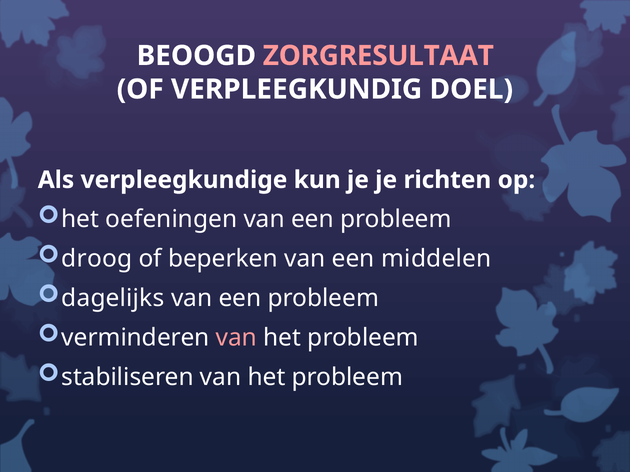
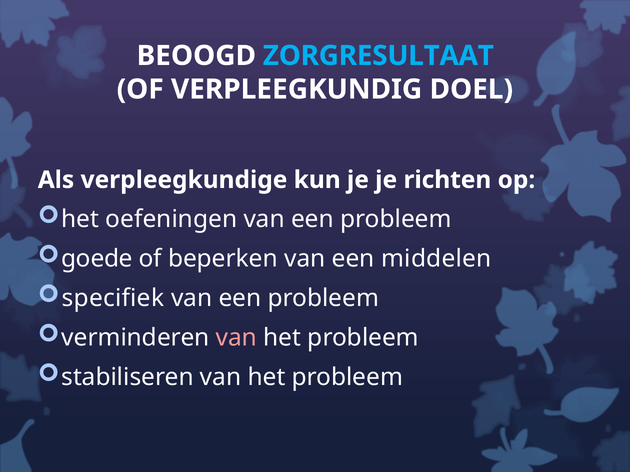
ZORGRESULTAAT colour: pink -> light blue
droog: droog -> goede
dagelijks: dagelijks -> specifiek
